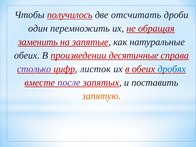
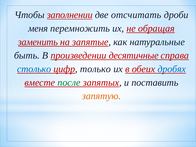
получилось: получилось -> заполнении
один: один -> меня
обеих at (27, 55): обеих -> быть
столько colour: purple -> blue
листок: листок -> только
после colour: purple -> green
